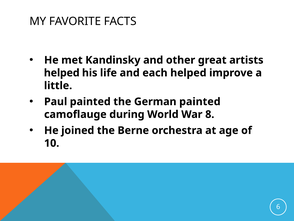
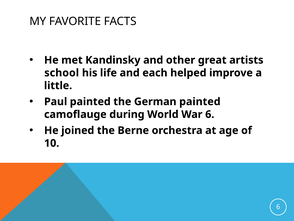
helped at (62, 73): helped -> school
War 8: 8 -> 6
